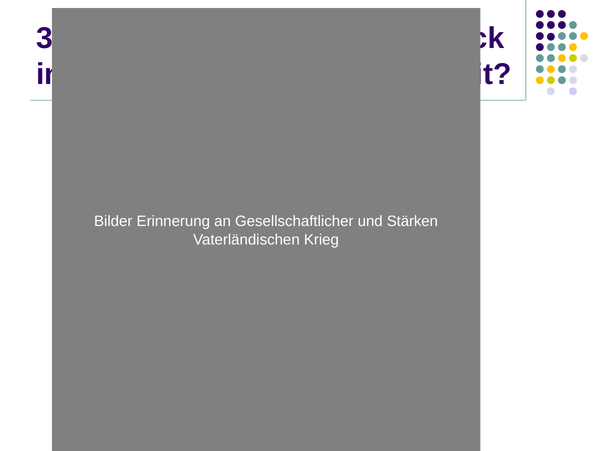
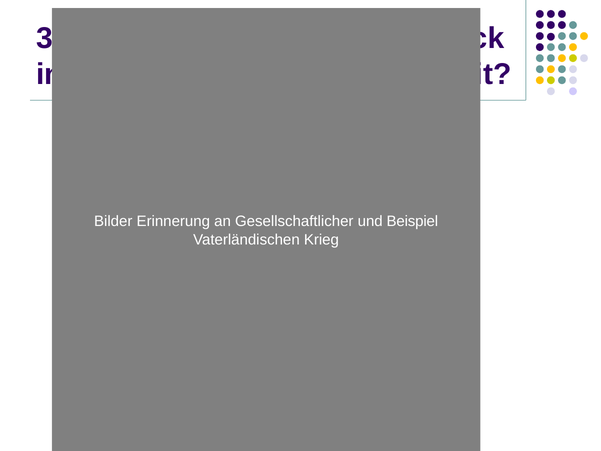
Stärken: Stärken -> Beispiel
